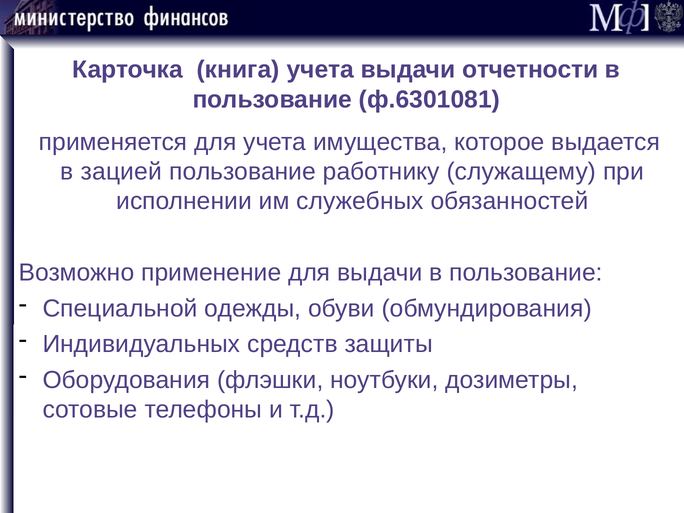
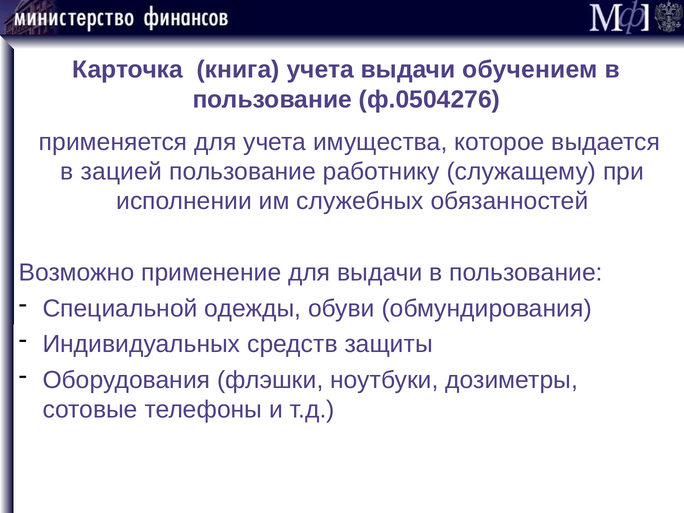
отчетности: отчетности -> обучением
ф.6301081: ф.6301081 -> ф.0504276
